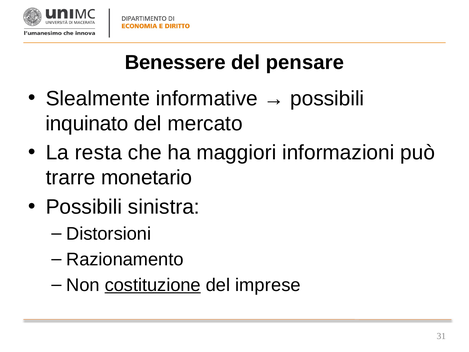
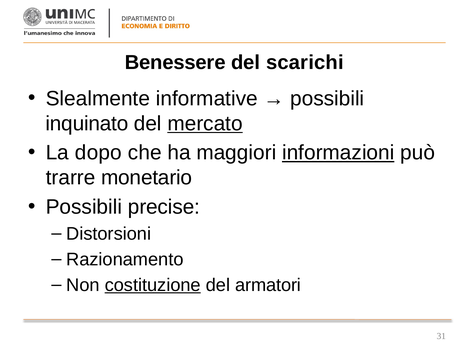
pensare: pensare -> scarichi
mercato underline: none -> present
resta: resta -> dopo
informazioni underline: none -> present
sinistra: sinistra -> precise
imprese: imprese -> armatori
